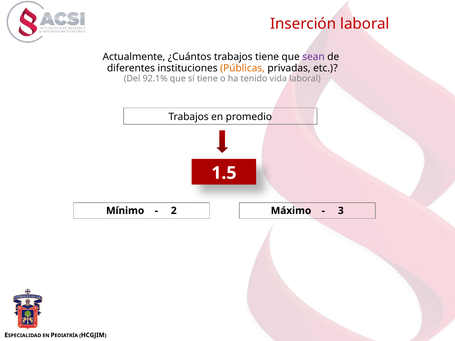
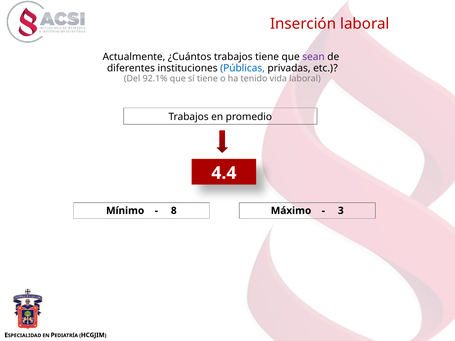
Públicas colour: orange -> blue
1.5: 1.5 -> 4.4
2: 2 -> 8
